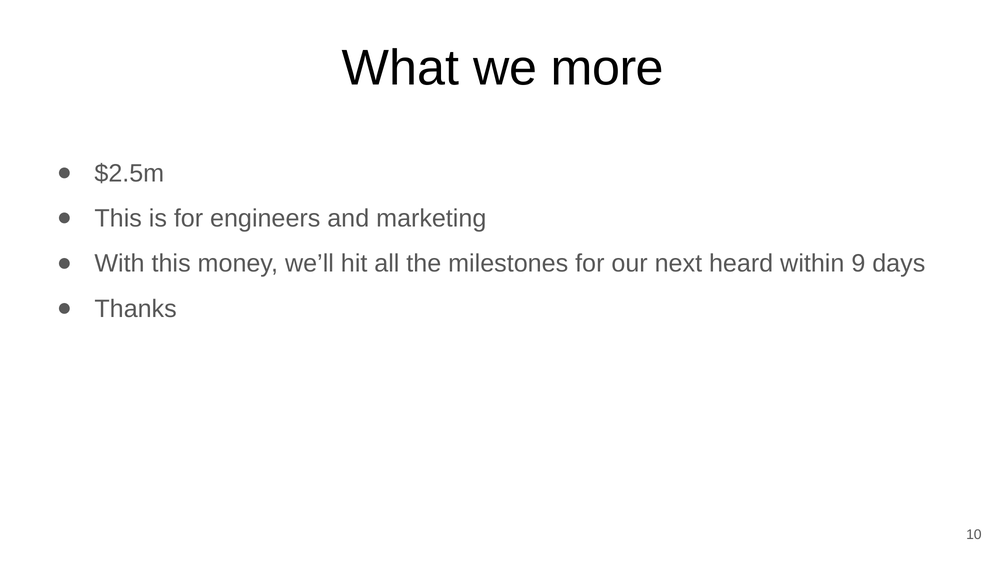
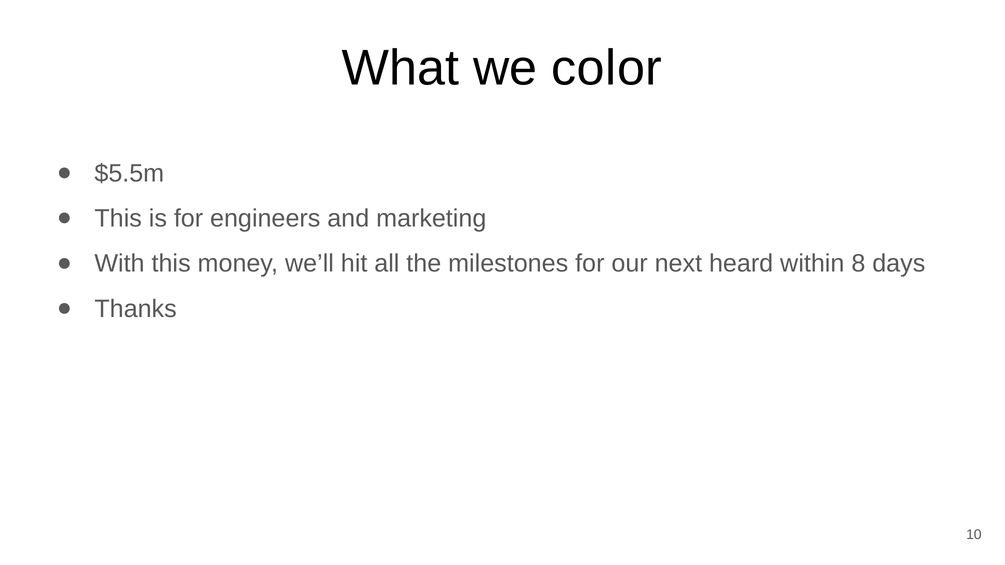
more: more -> color
$2.5m: $2.5m -> $5.5m
9: 9 -> 8
